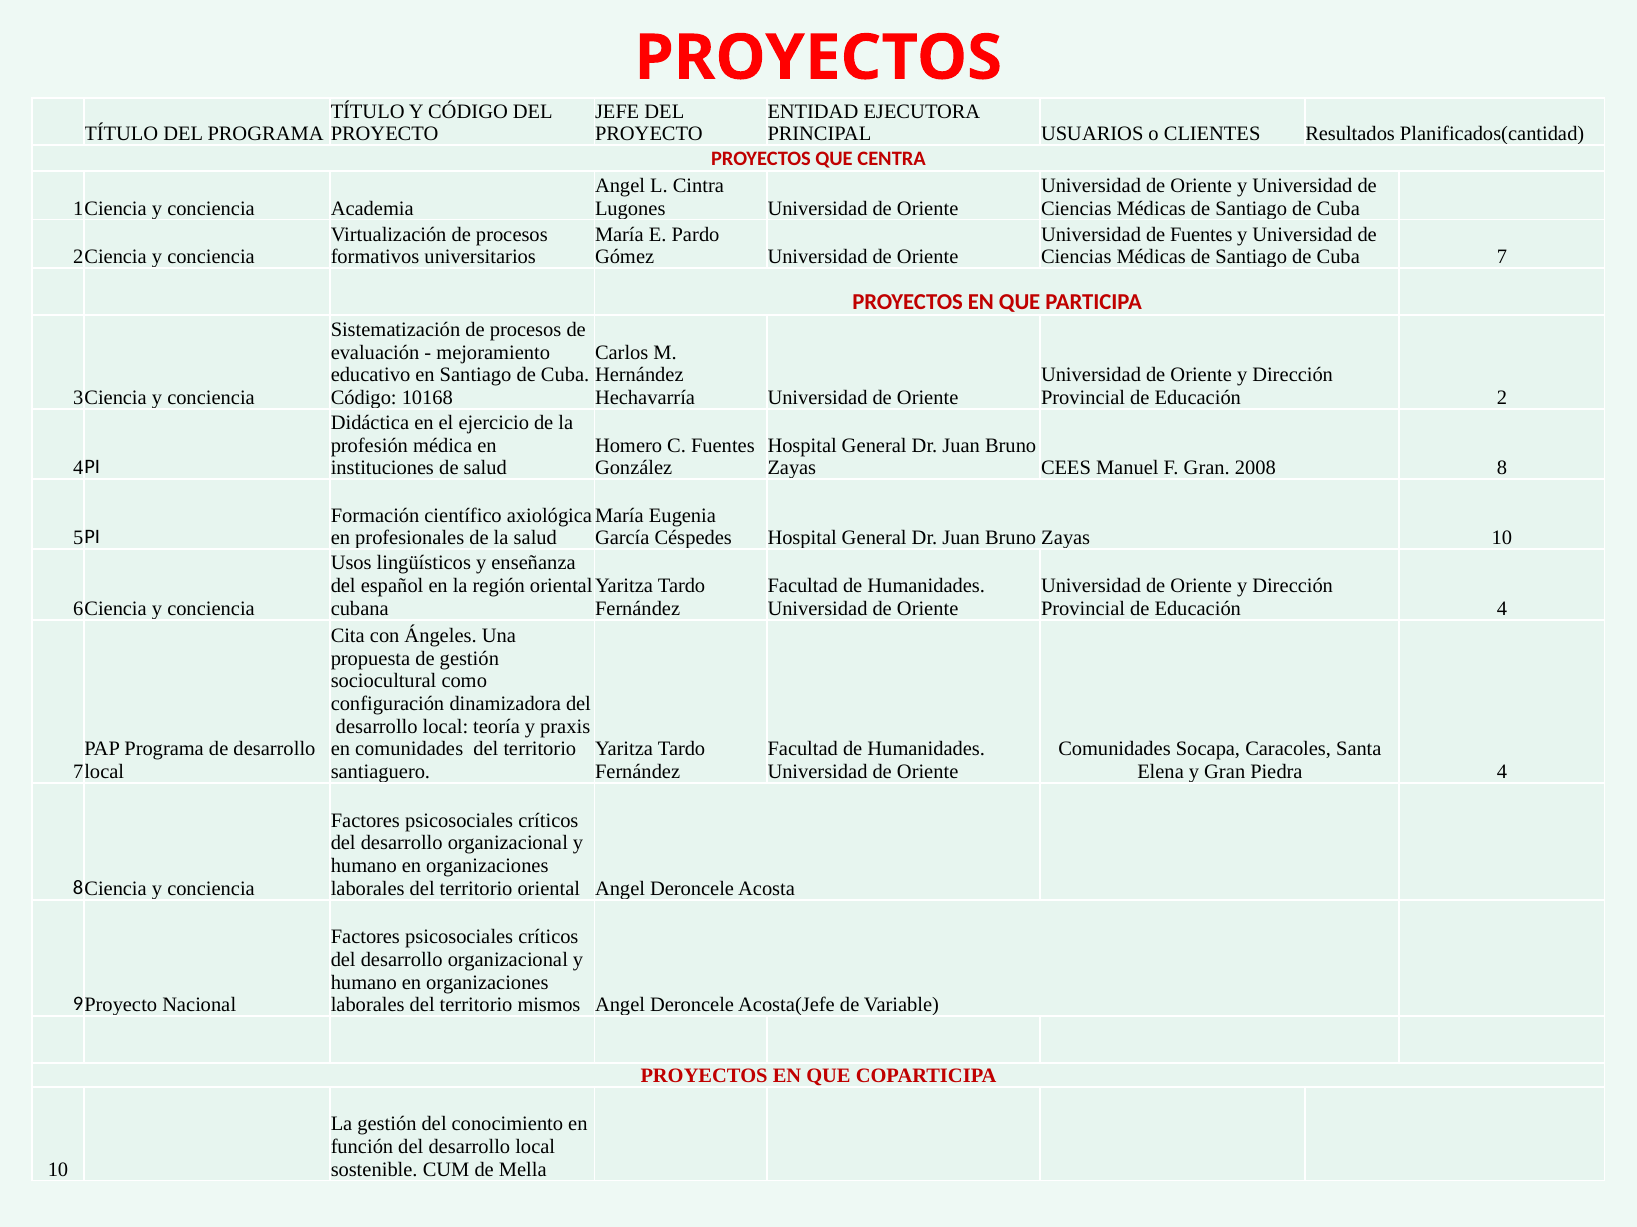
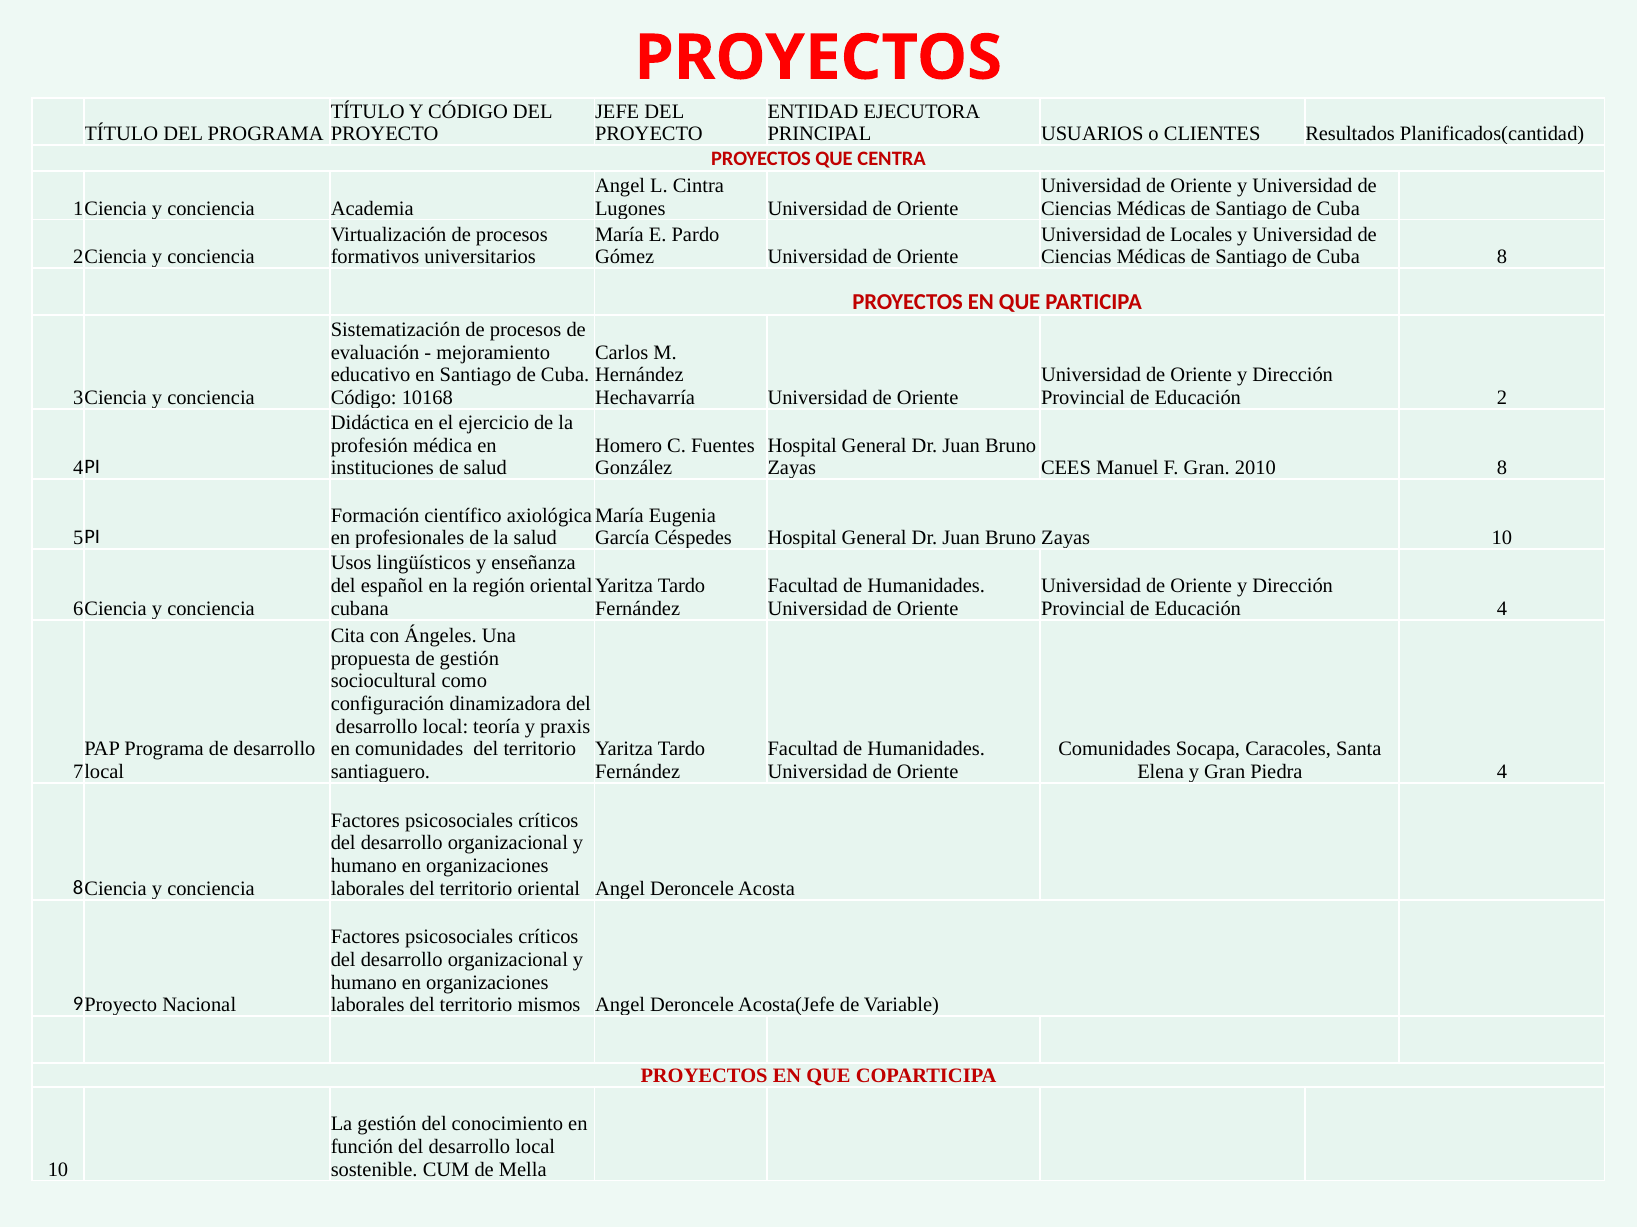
de Fuentes: Fuentes -> Locales
Cuba 7: 7 -> 8
2008: 2008 -> 2010
